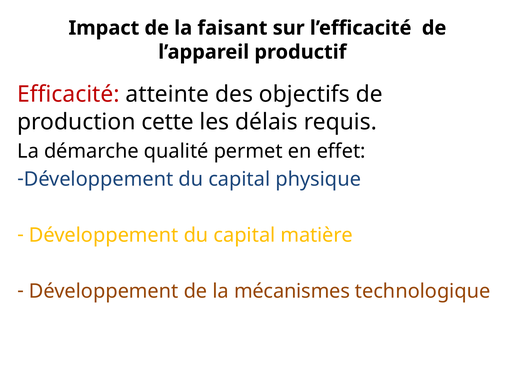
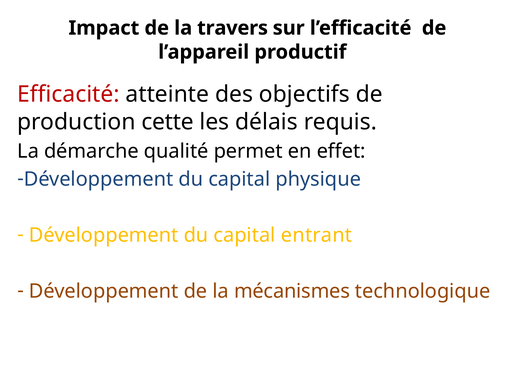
faisant: faisant -> travers
matière: matière -> entrant
